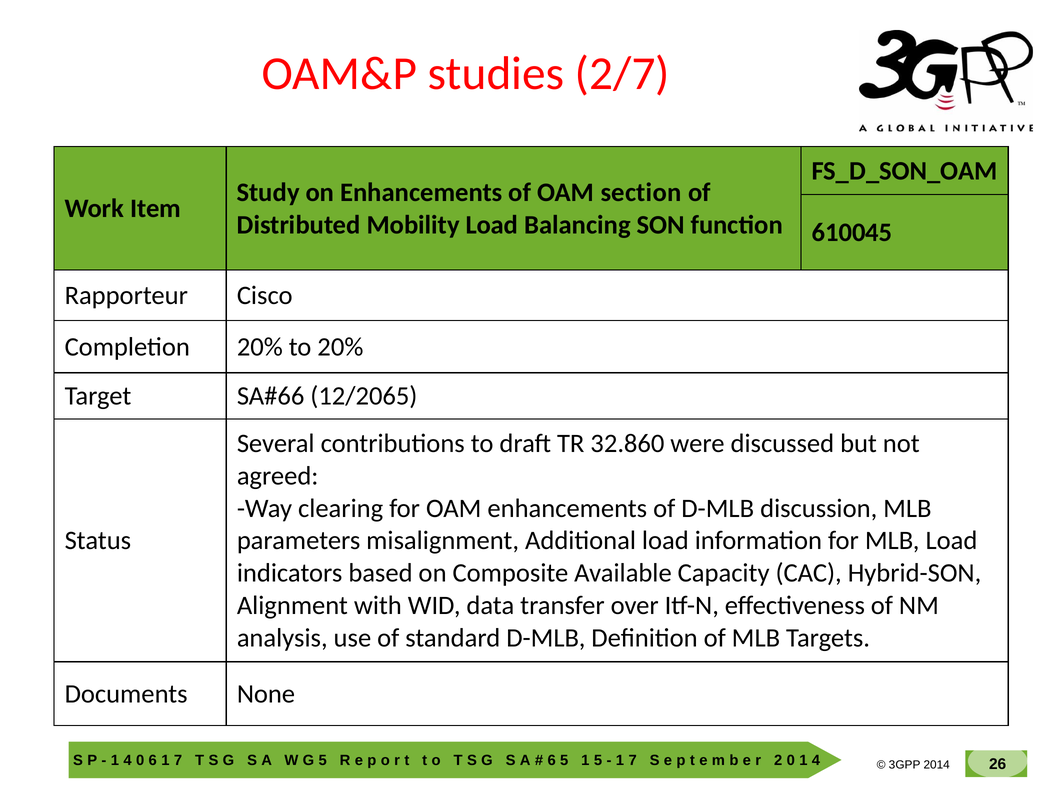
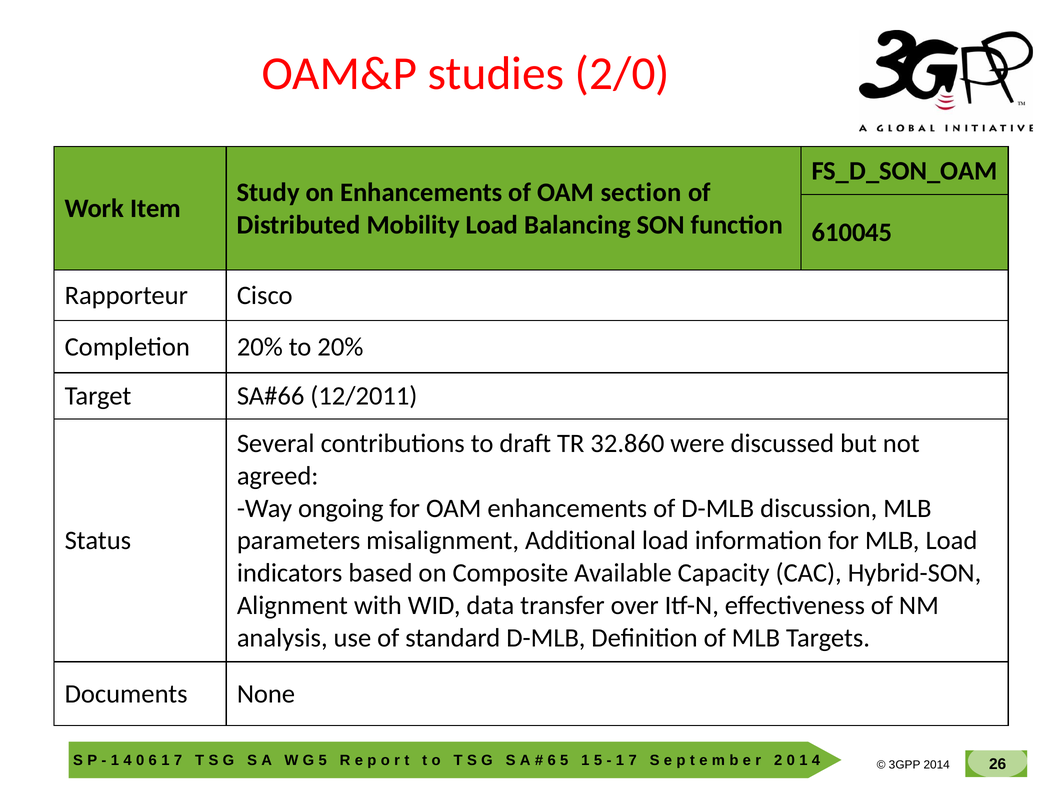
2/7: 2/7 -> 2/0
12/2065: 12/2065 -> 12/2011
clearing: clearing -> ongoing
